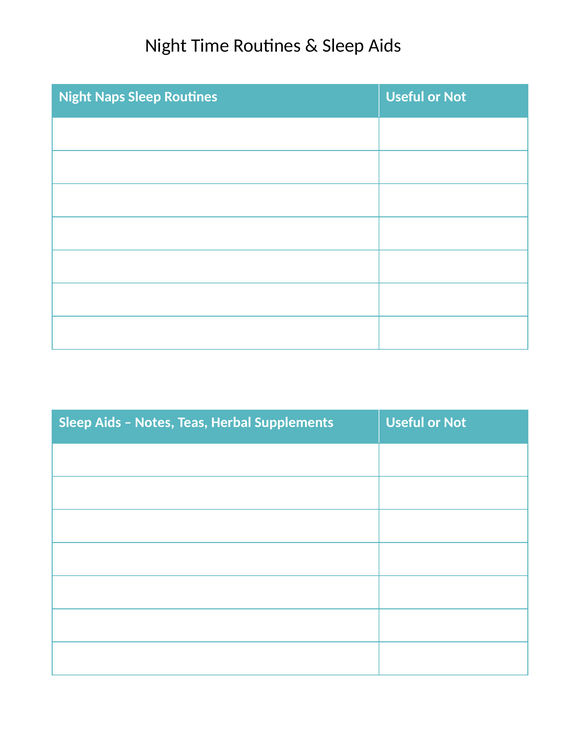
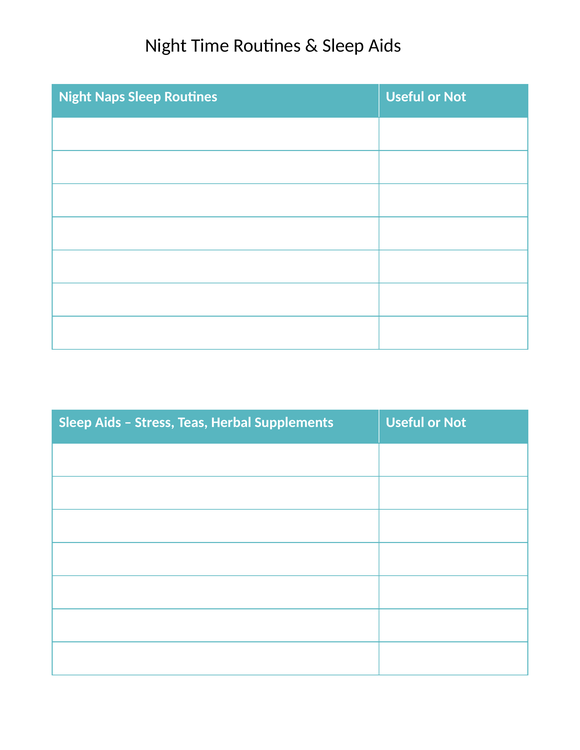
Notes: Notes -> Stress
